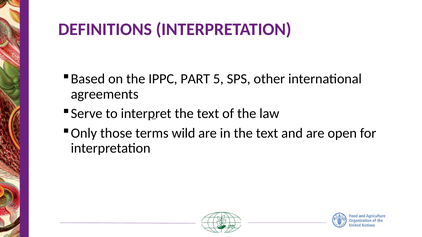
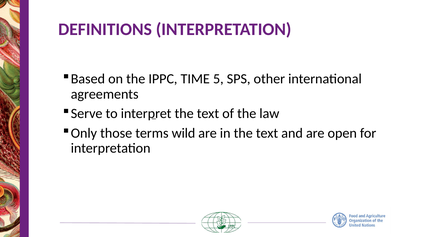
PART: PART -> TIME
